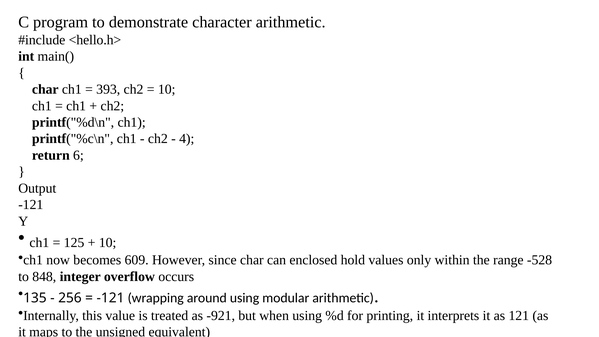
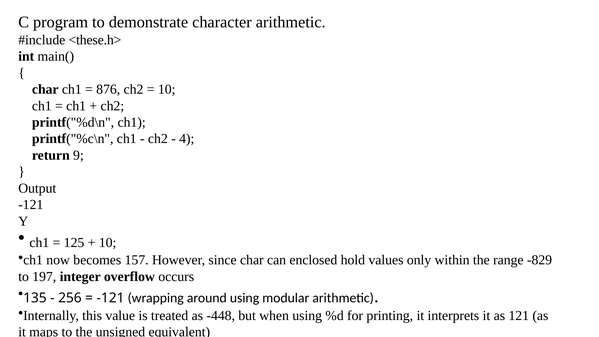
<hello.h>: <hello.h> -> <these.h>
393: 393 -> 876
6: 6 -> 9
609: 609 -> 157
-528: -528 -> -829
848: 848 -> 197
-921: -921 -> -448
